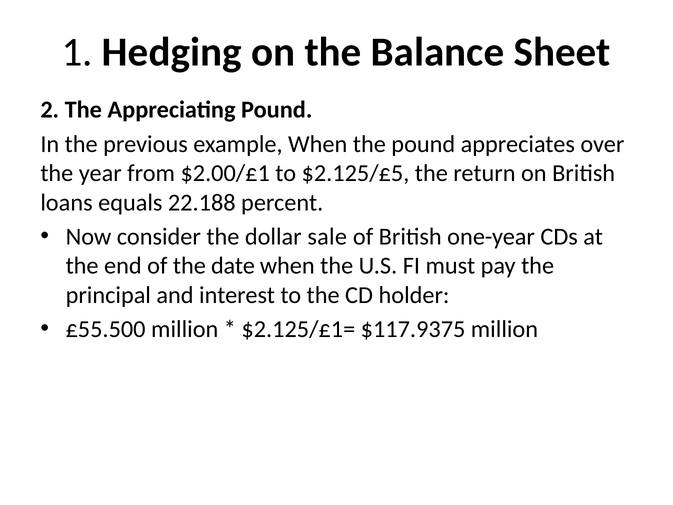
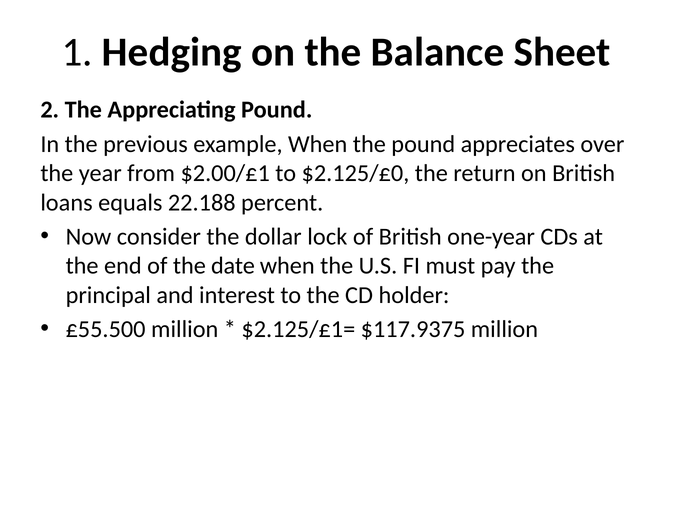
$2.125/£5: $2.125/£5 -> $2.125/£0
sale: sale -> lock
